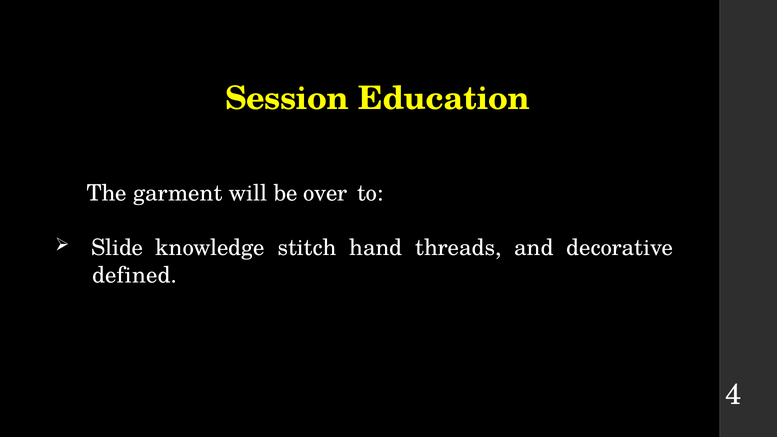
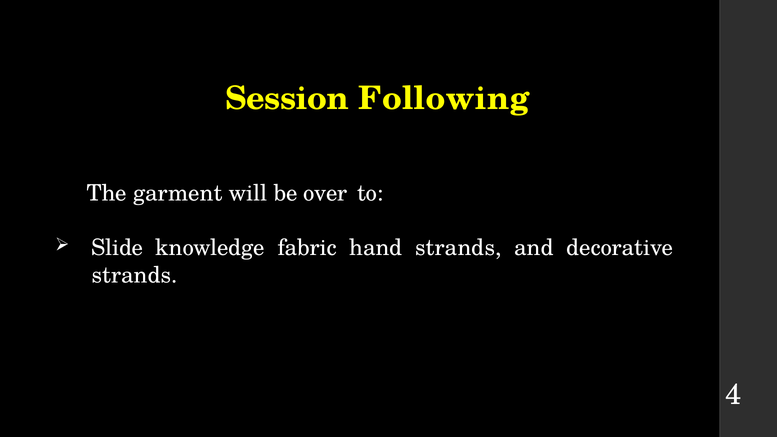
Education: Education -> Following
stitch: stitch -> fabric
hand threads: threads -> strands
defined at (135, 275): defined -> strands
